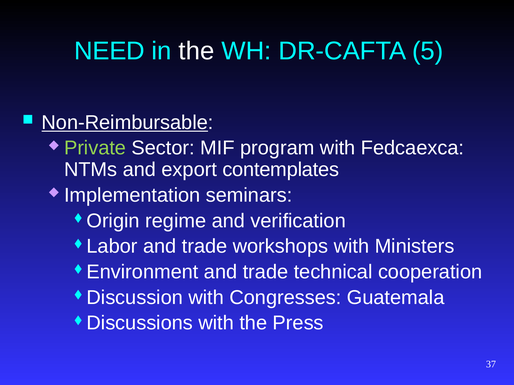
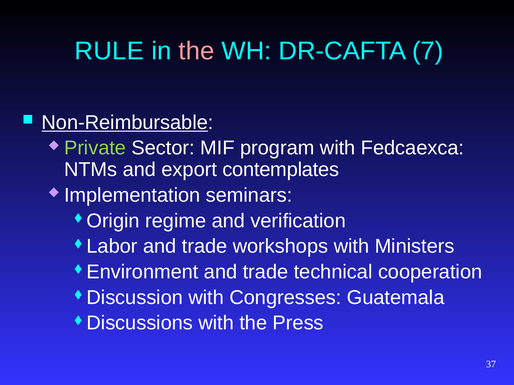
NEED: NEED -> RULE
the at (196, 51) colour: white -> pink
5: 5 -> 7
